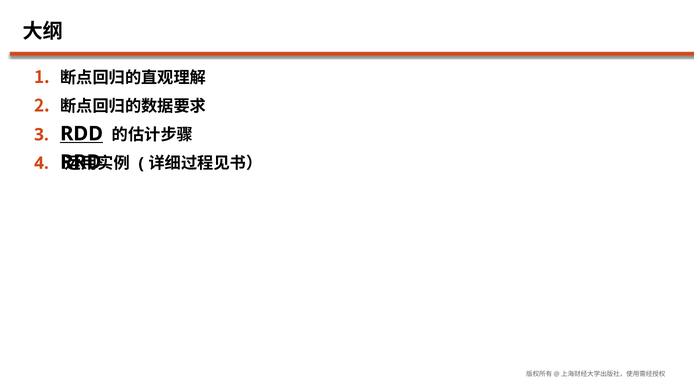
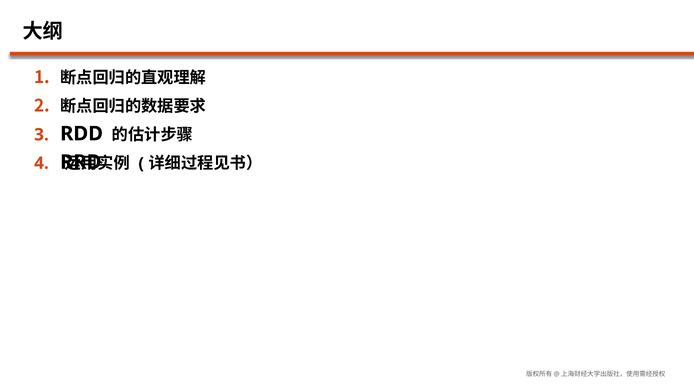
RDD underline: present -> none
